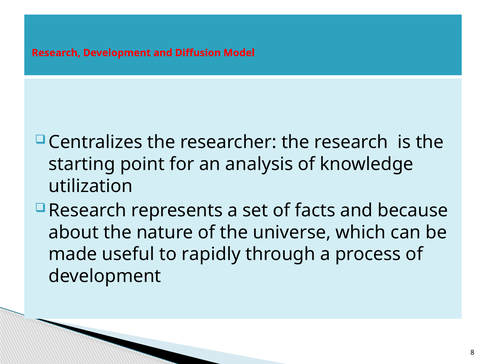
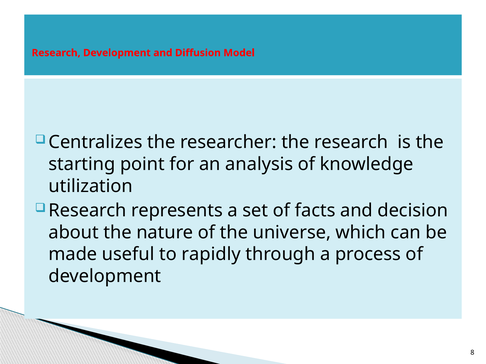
because: because -> decision
